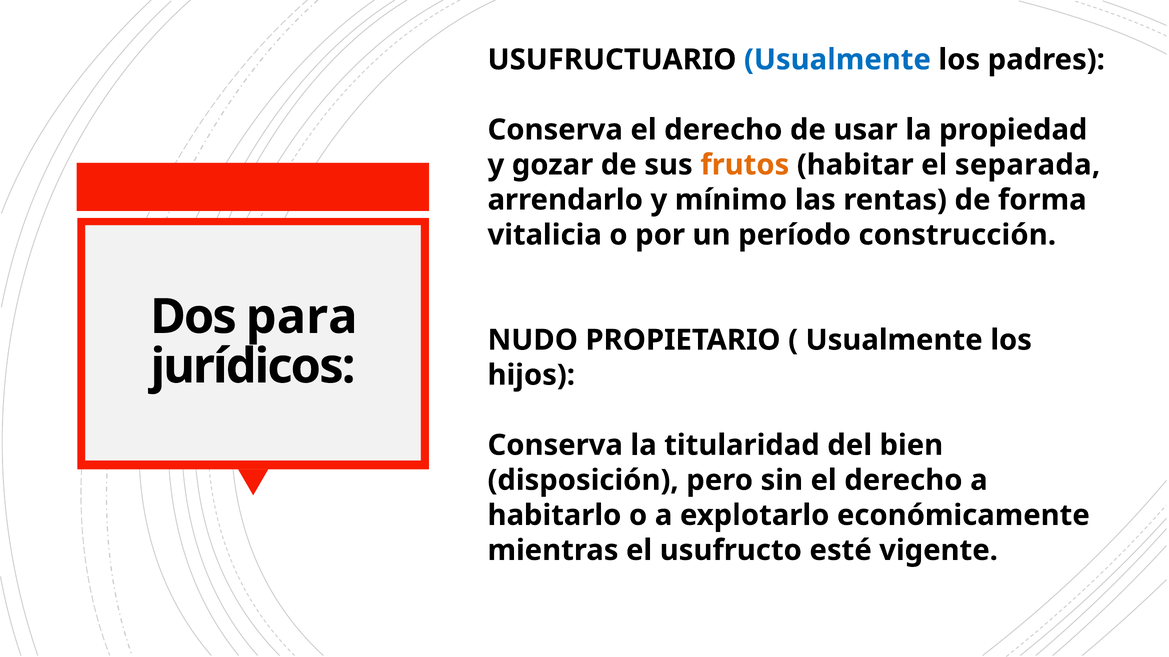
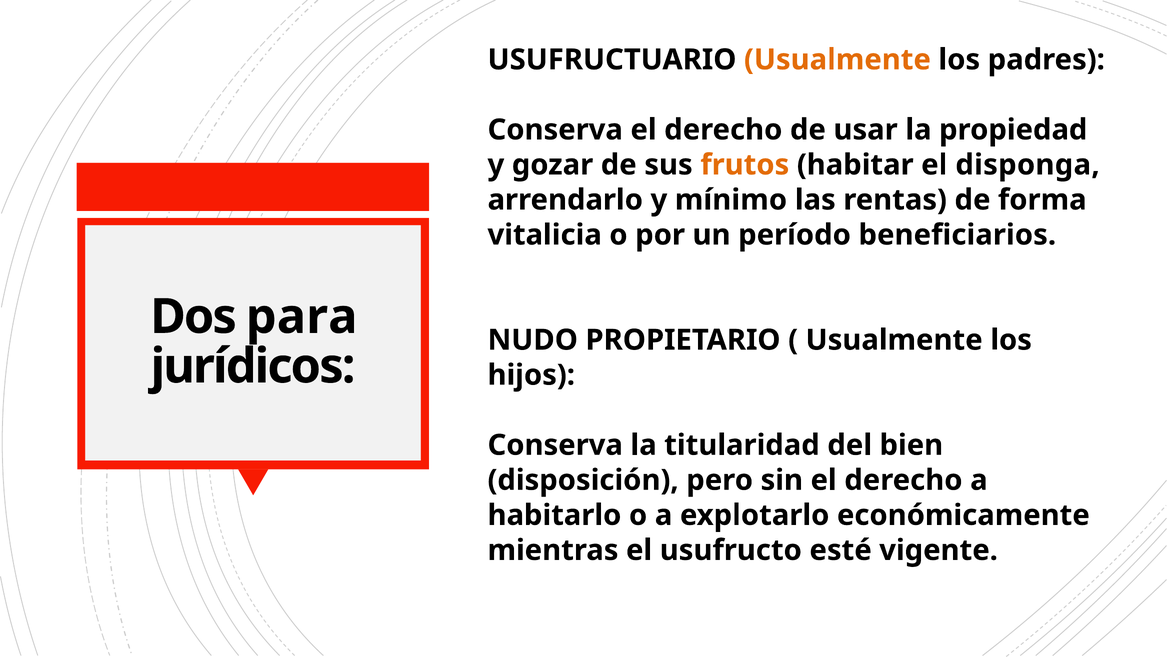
Usualmente at (837, 60) colour: blue -> orange
separada: separada -> disponga
construcción: construcción -> beneficiarios
